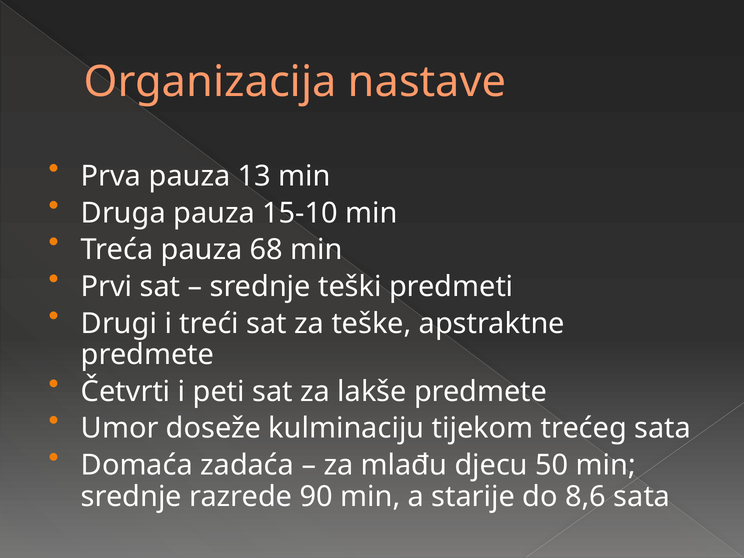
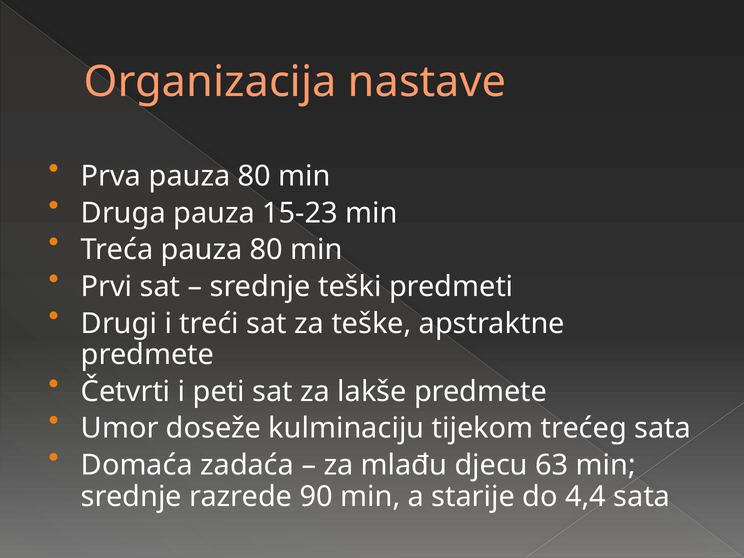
Prva pauza 13: 13 -> 80
15-10: 15-10 -> 15-23
Treća pauza 68: 68 -> 80
50: 50 -> 63
8,6: 8,6 -> 4,4
